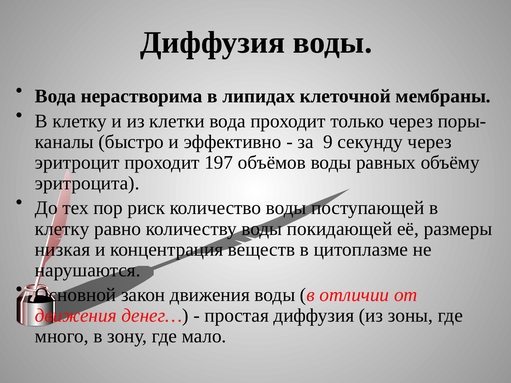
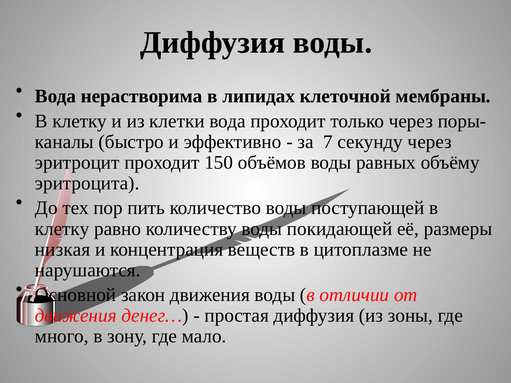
9: 9 -> 7
197: 197 -> 150
риск: риск -> пить
